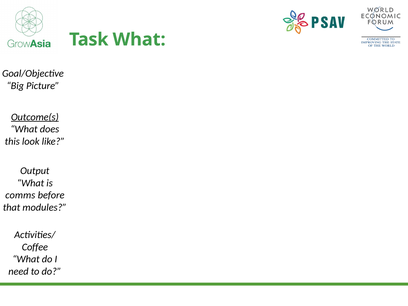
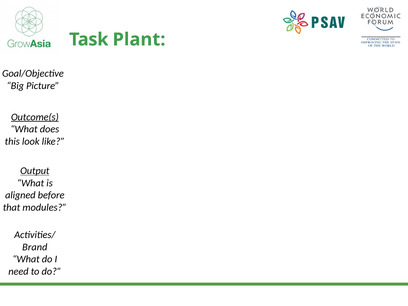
Task What: What -> Plant
Output underline: none -> present
comms: comms -> aligned
Coffee: Coffee -> Brand
